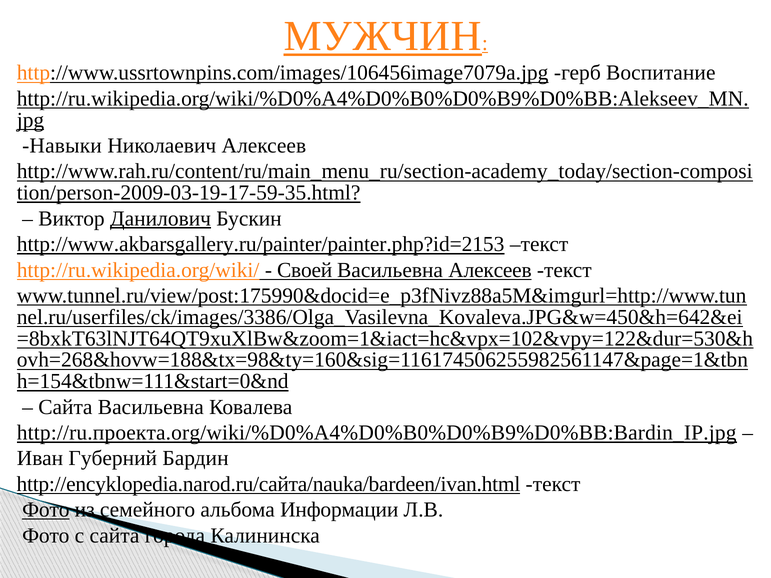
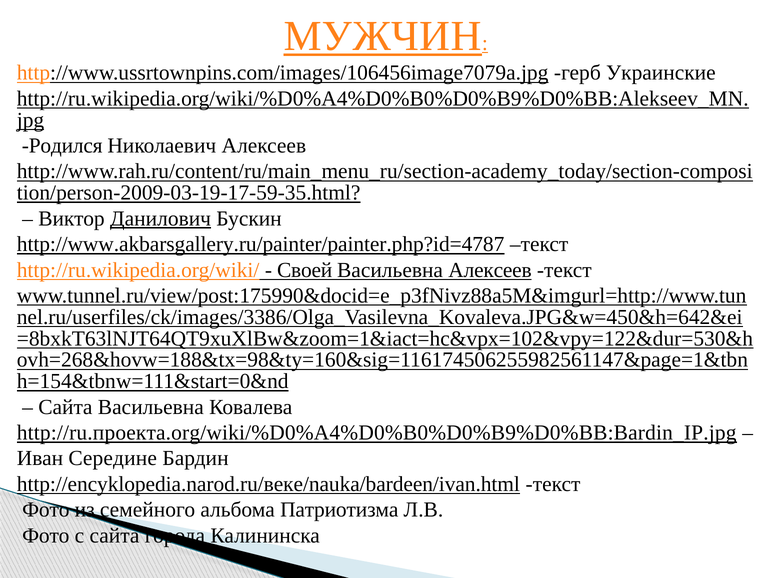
Воспитание: Воспитание -> Украинские
Навыки: Навыки -> Родился
http://www.akbarsgallery.ru/painter/painter.php?id=2153: http://www.akbarsgallery.ru/painter/painter.php?id=2153 -> http://www.akbarsgallery.ru/painter/painter.php?id=4787
Губерний: Губерний -> Середине
http://encyklopedia.narod.ru/сайта/nauka/bardeen/ivan.html: http://encyklopedia.narod.ru/сайта/nauka/bardeen/ivan.html -> http://encyklopedia.narod.ru/веке/nauka/bardeen/ivan.html
Фото at (46, 510) underline: present -> none
Информации: Информации -> Патриотизма
